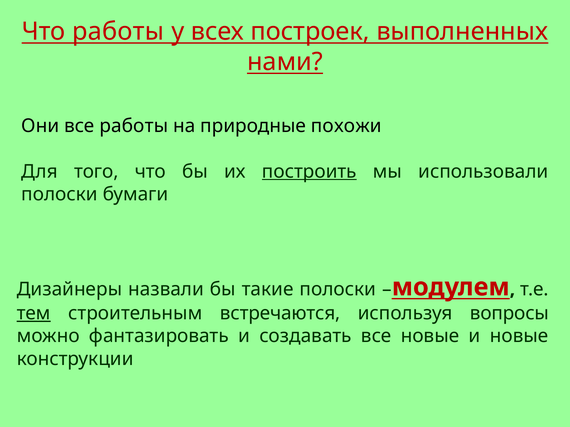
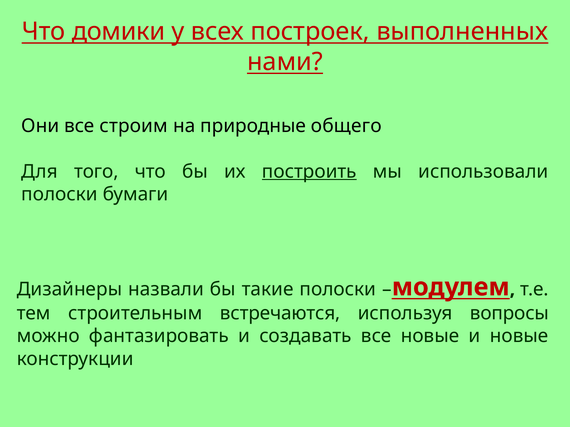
Что работы: работы -> домики
все работы: работы -> строим
похожи: похожи -> общего
тем underline: present -> none
